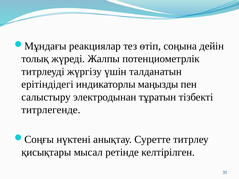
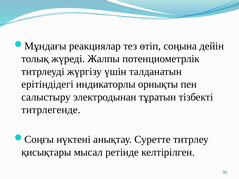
маңызды: маңызды -> орнықты
